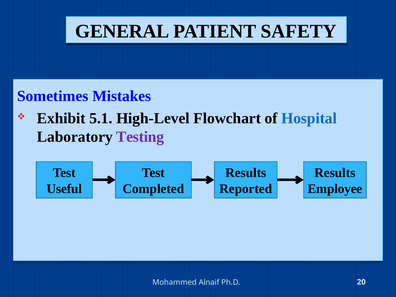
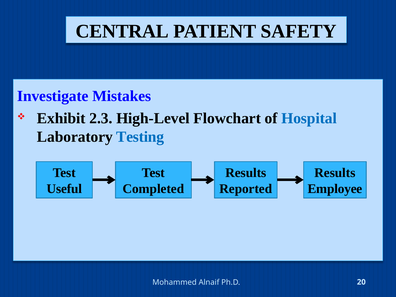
GENERAL: GENERAL -> CENTRAL
Sometimes: Sometimes -> Investigate
5.1: 5.1 -> 2.3
Testing colour: purple -> blue
